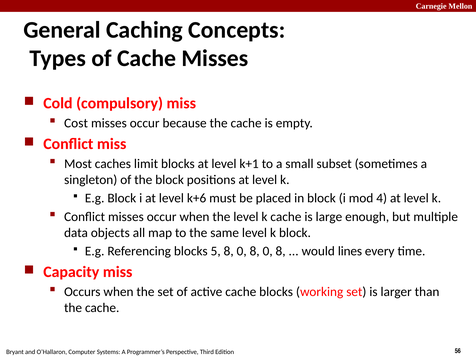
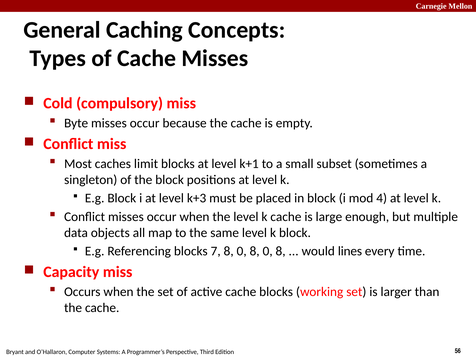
Cost: Cost -> Byte
k+6: k+6 -> k+3
5: 5 -> 7
